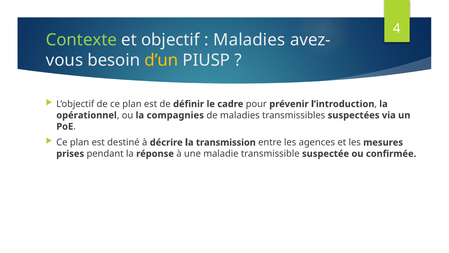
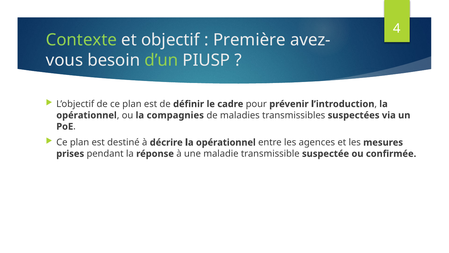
Maladies at (249, 40): Maladies -> Première
d’un colour: yellow -> light green
décrire la transmission: transmission -> opérationnel
